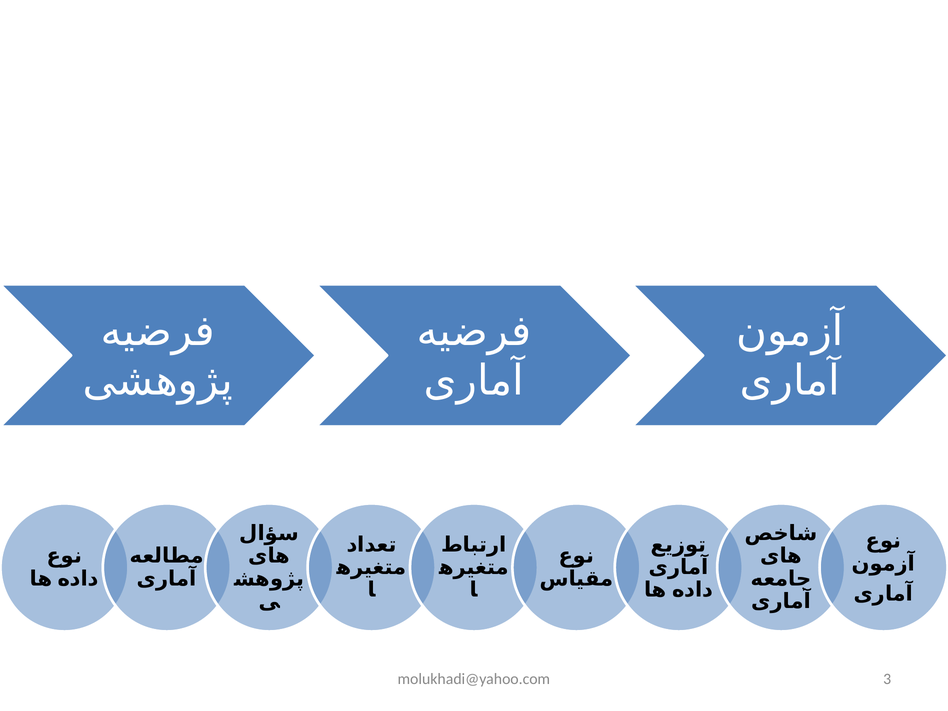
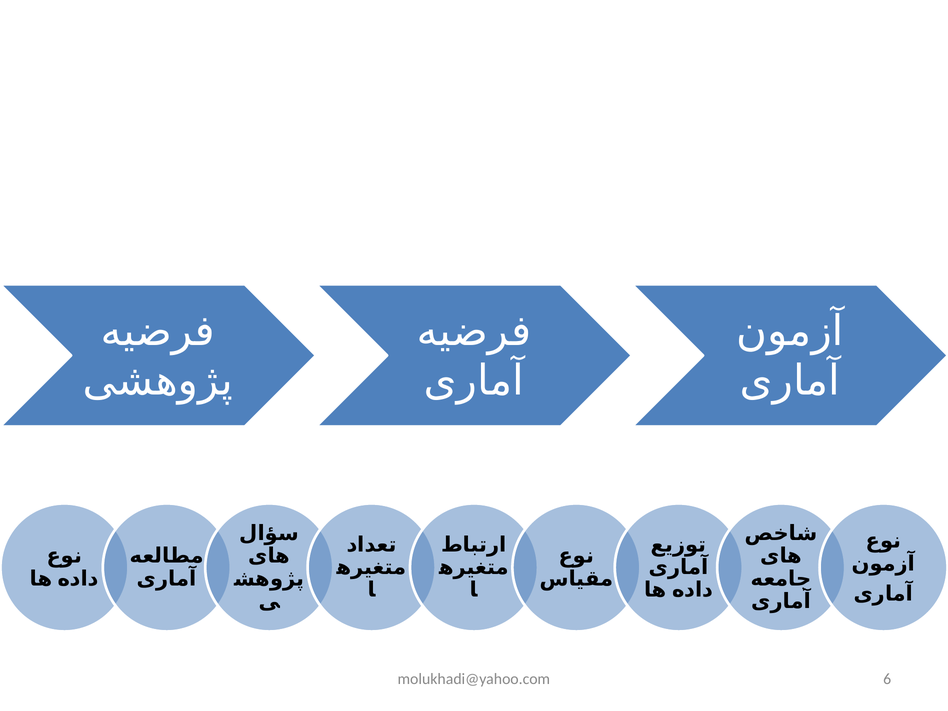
3: 3 -> 6
